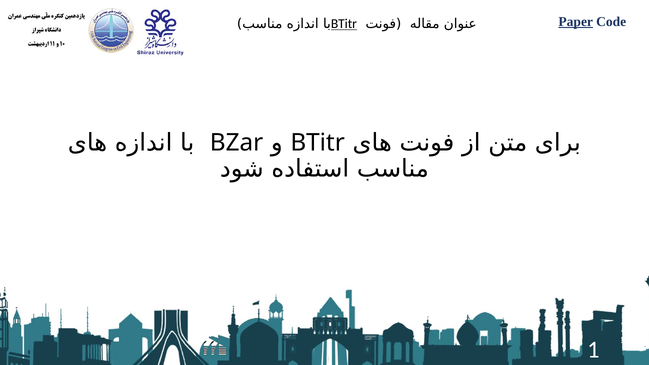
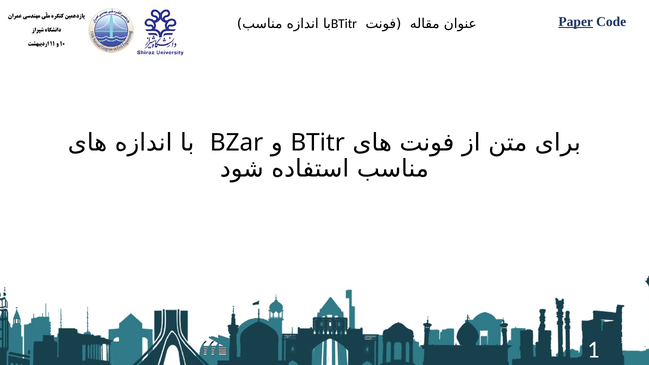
BTitr at (344, 24) underline: present -> none
